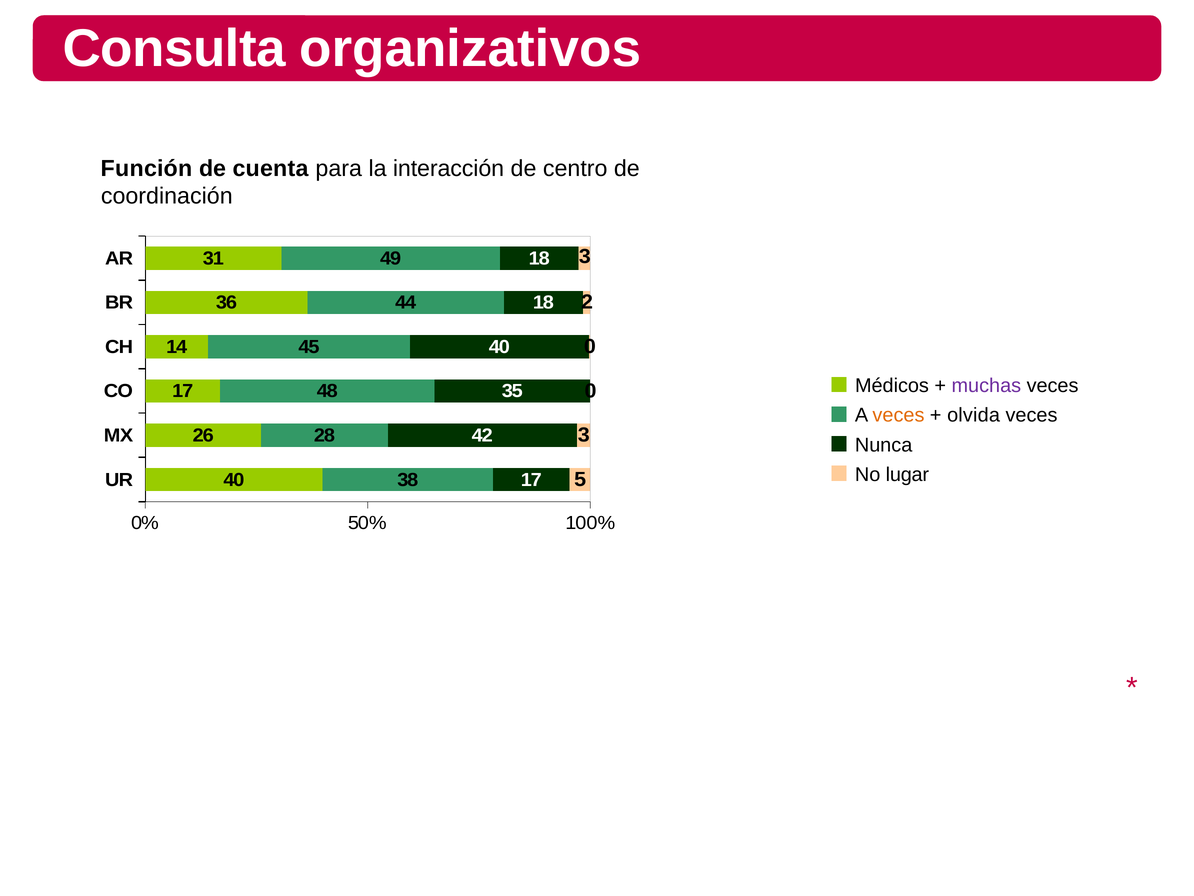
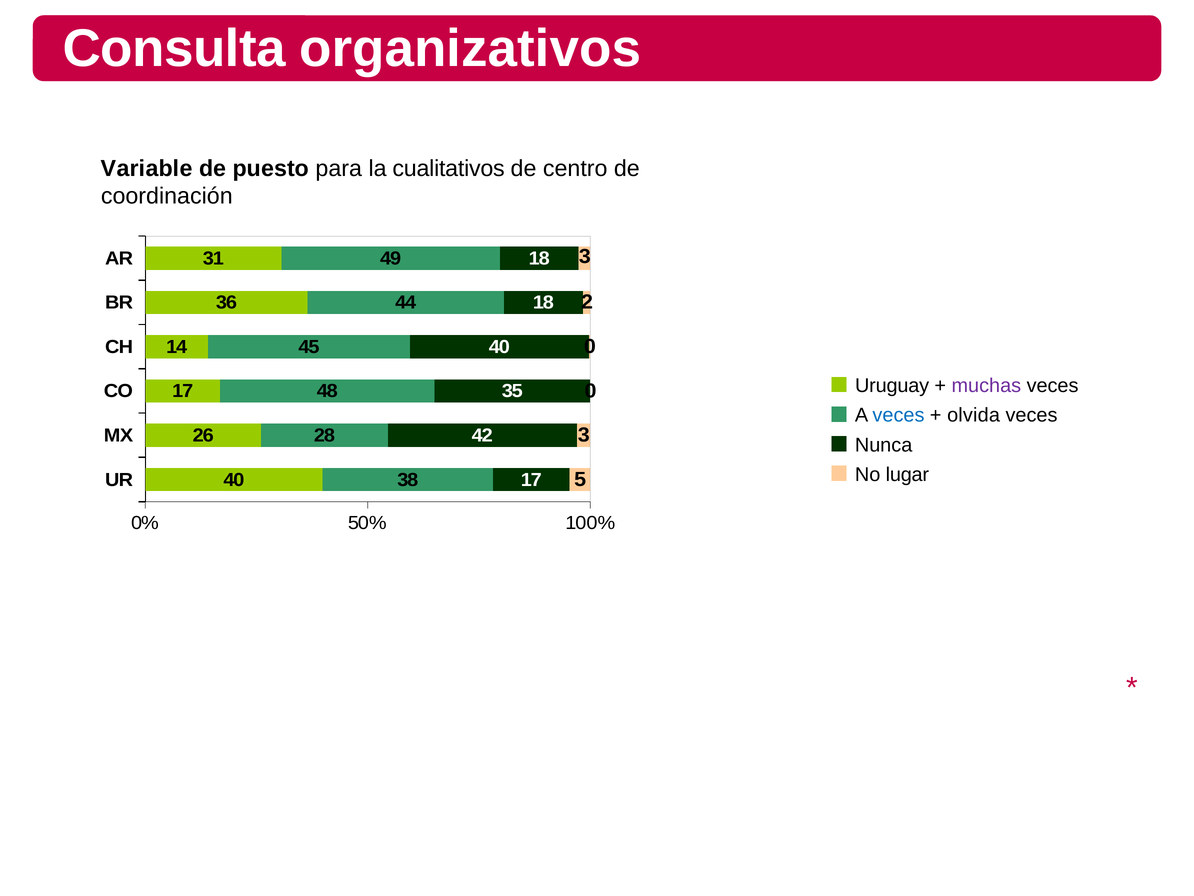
Función: Función -> Variable
cuenta: cuenta -> puesto
interacción: interacción -> cualitativos
Médicos: Médicos -> Uruguay
veces at (898, 415) colour: orange -> blue
